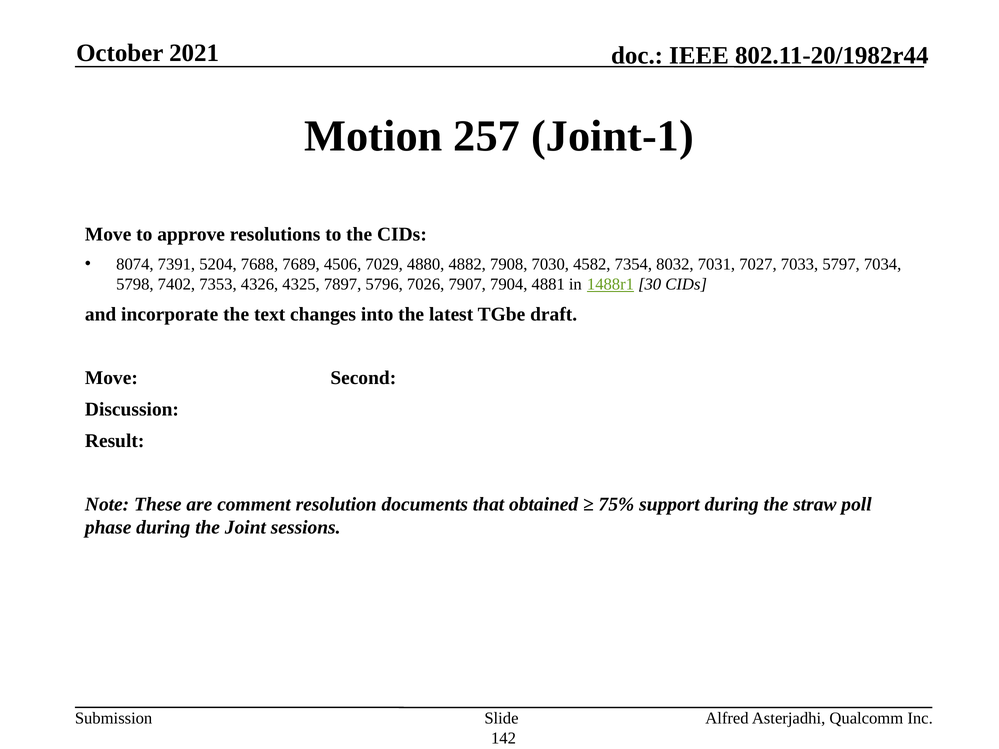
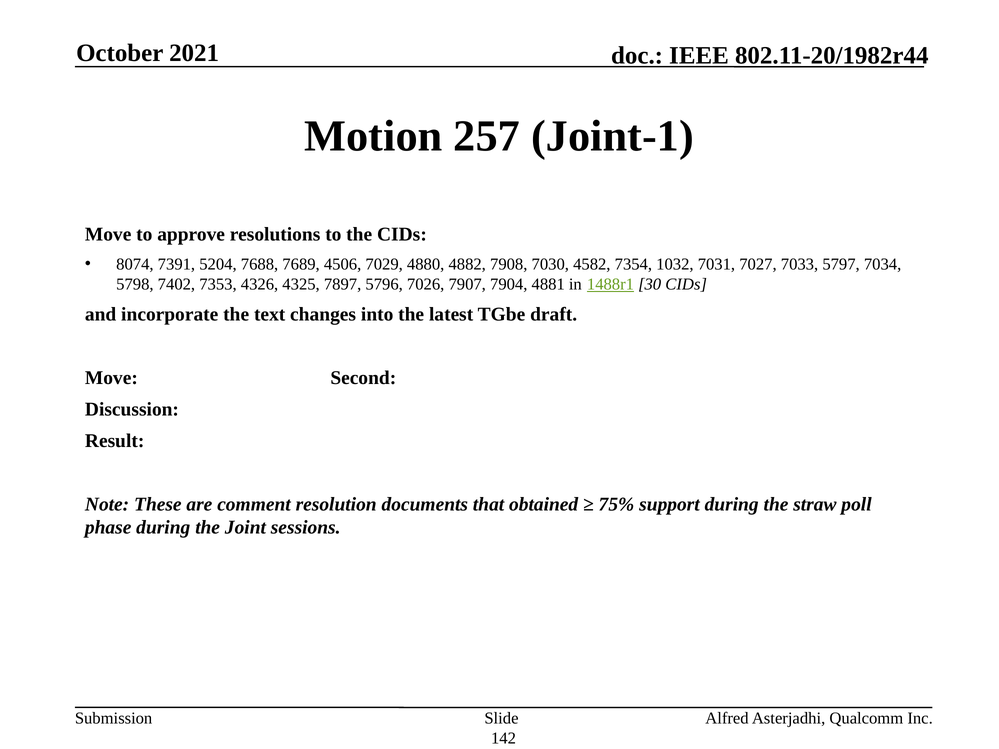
8032: 8032 -> 1032
